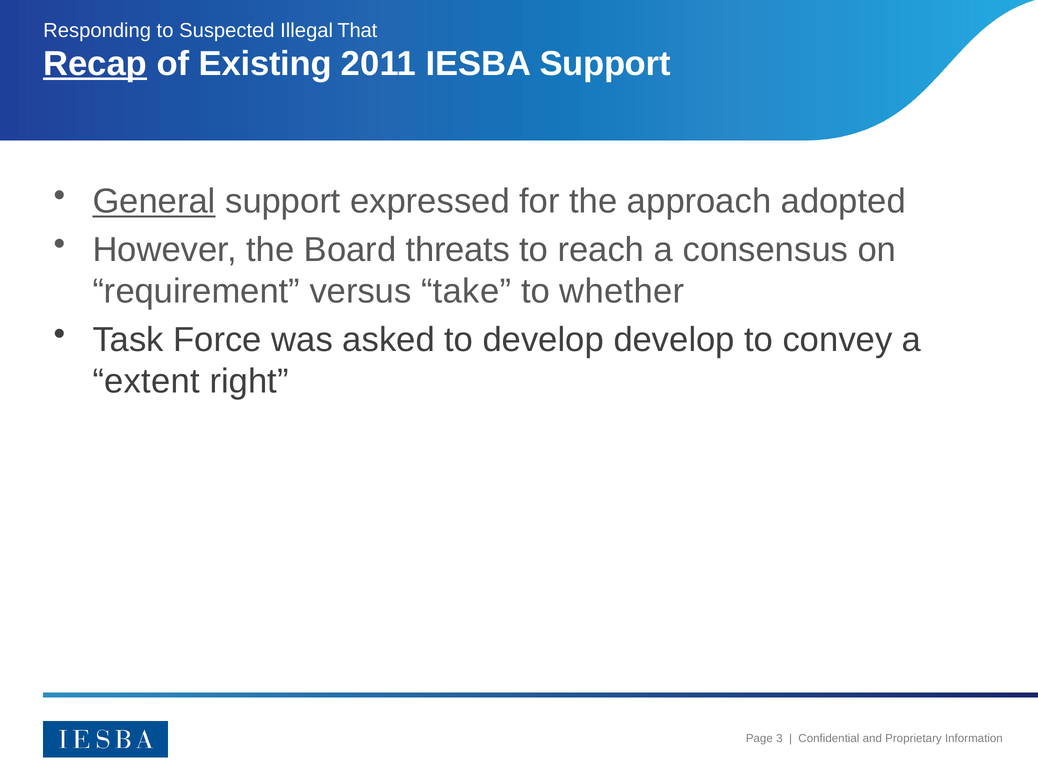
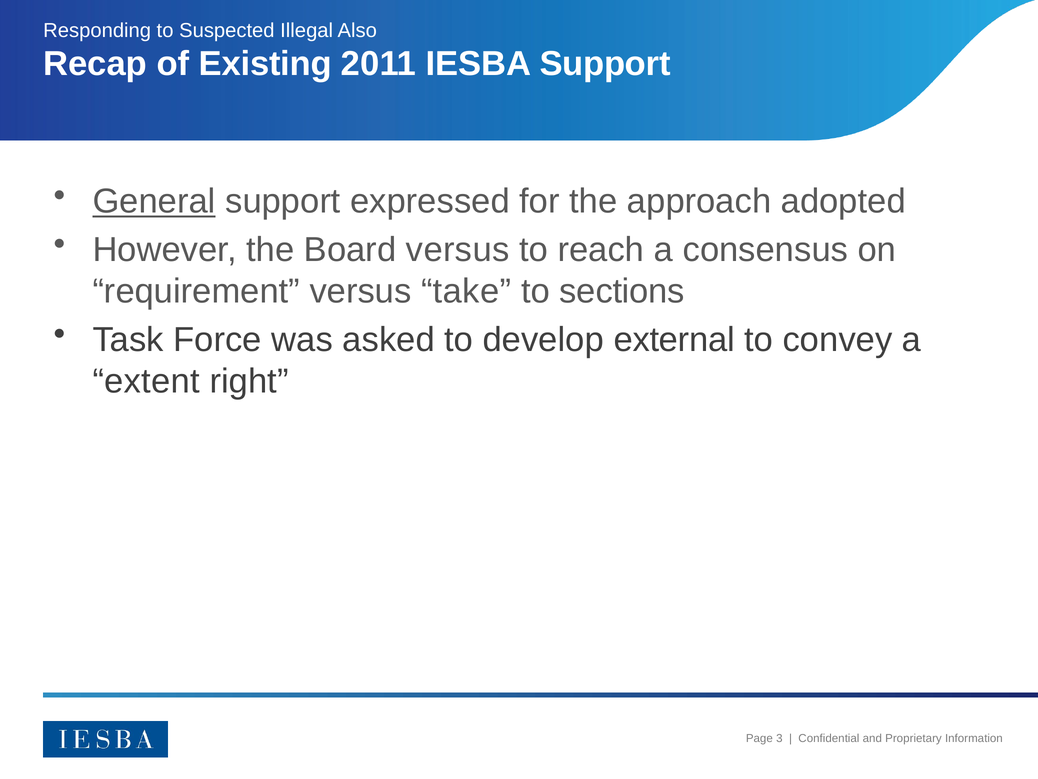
That: That -> Also
Recap underline: present -> none
Board threats: threats -> versus
whether: whether -> sections
develop develop: develop -> external
